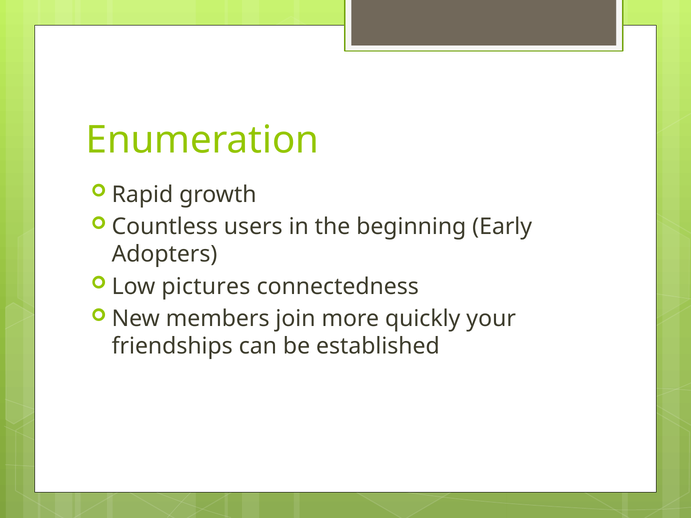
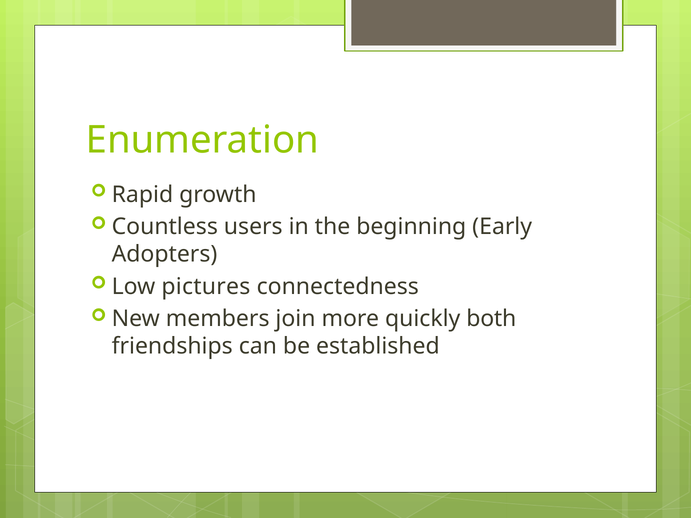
your: your -> both
